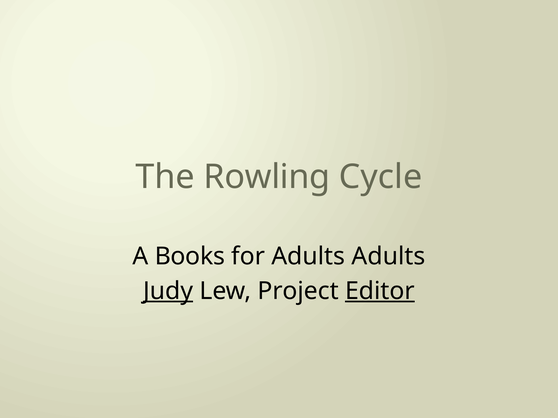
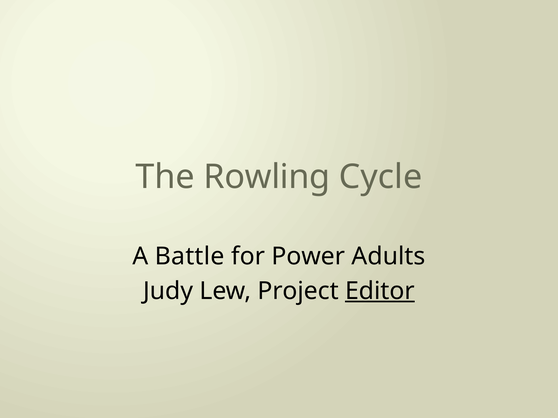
Books: Books -> Battle
for Adults: Adults -> Power
Judy underline: present -> none
